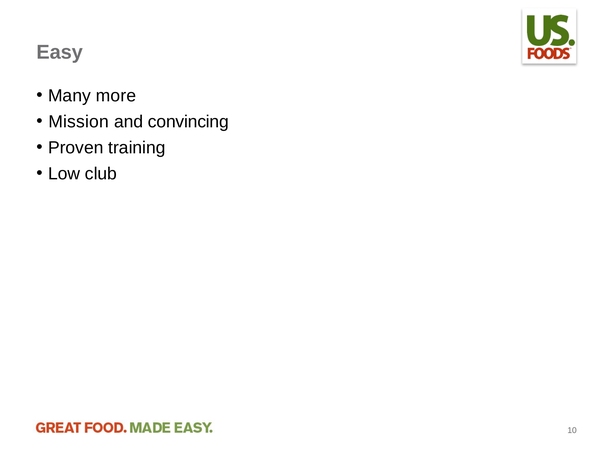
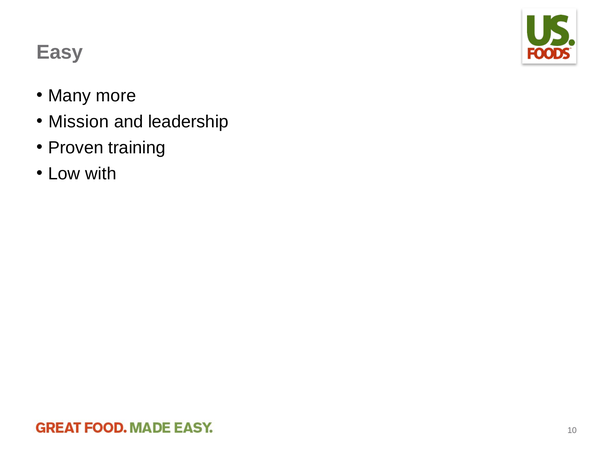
convincing: convincing -> leadership
club: club -> with
